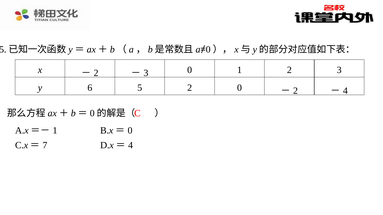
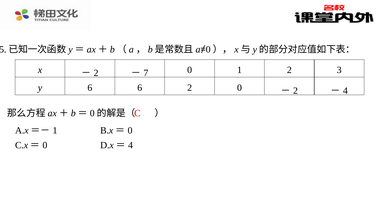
3 at (146, 73): 3 -> 7
6 5: 5 -> 6
7 at (45, 146): 7 -> 0
